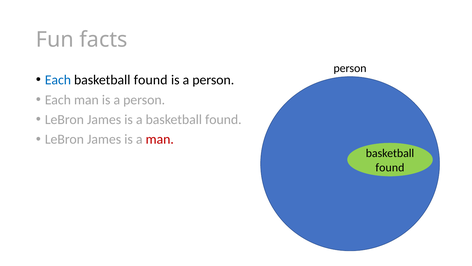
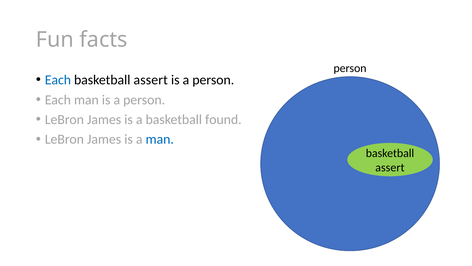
found at (151, 80): found -> assert
man at (160, 139) colour: red -> blue
found at (390, 167): found -> assert
